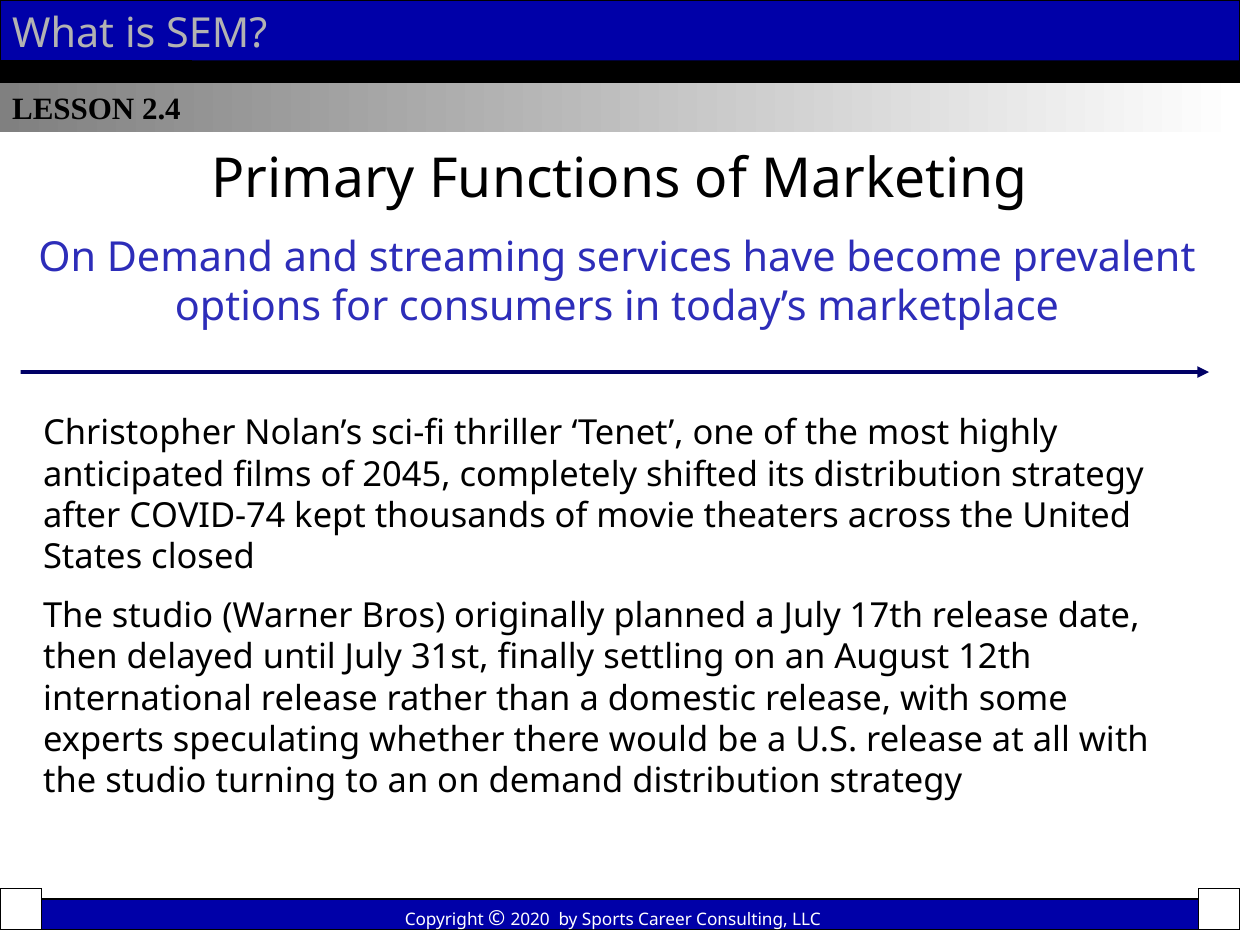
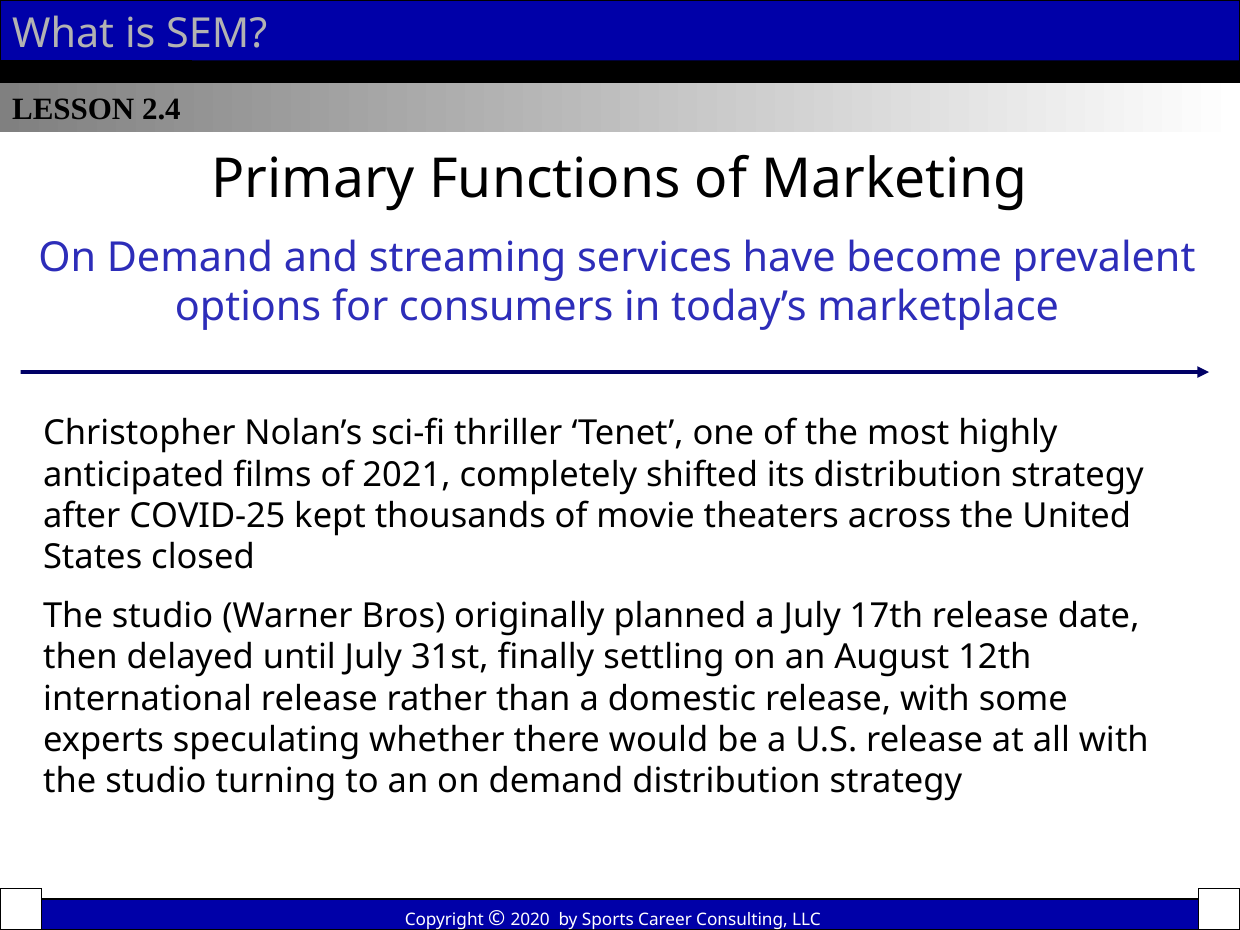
2045: 2045 -> 2021
COVID-74: COVID-74 -> COVID-25
